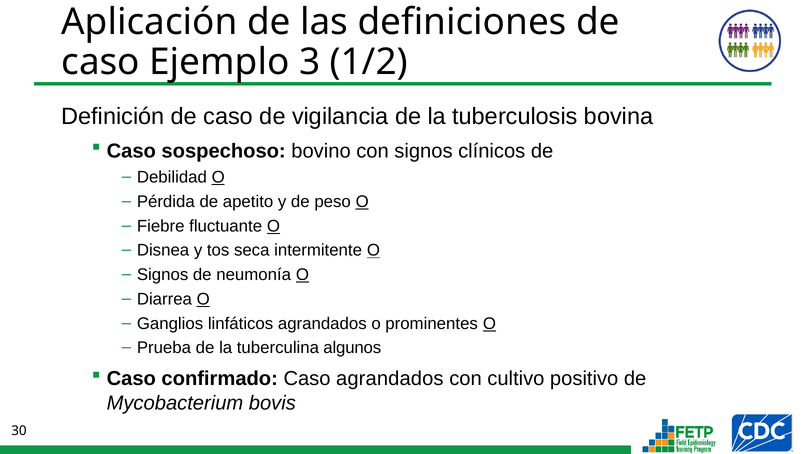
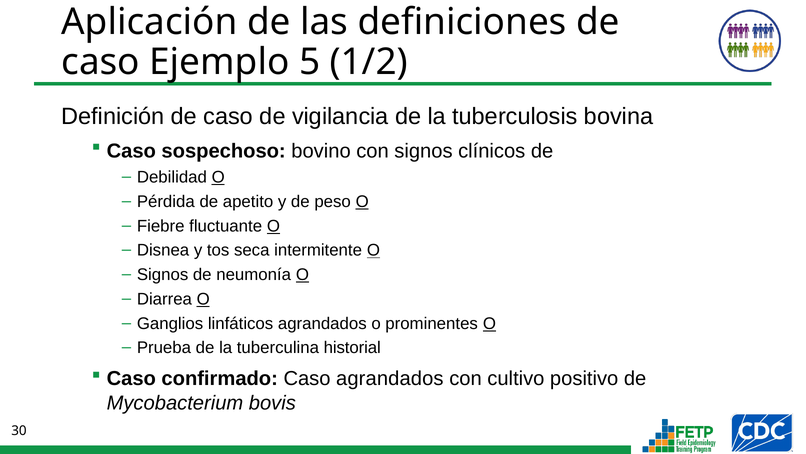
3: 3 -> 5
algunos: algunos -> historial
